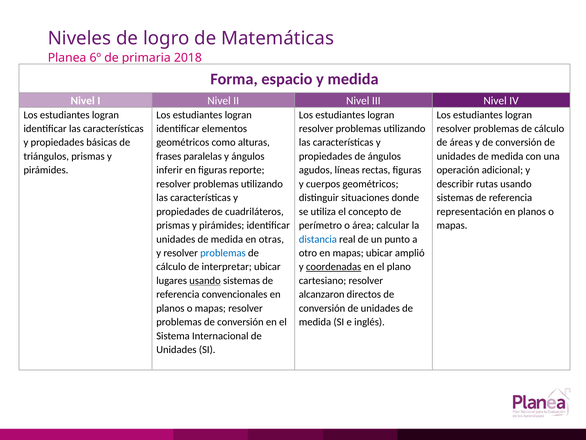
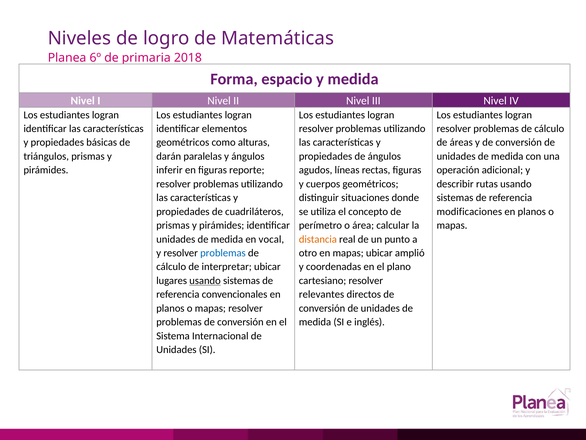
frases: frases -> darán
representación: representación -> modificaciones
otras: otras -> vocal
distancia colour: blue -> orange
coordenadas underline: present -> none
alcanzaron: alcanzaron -> relevantes
